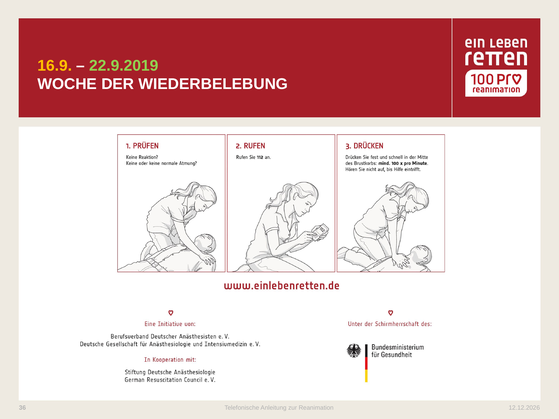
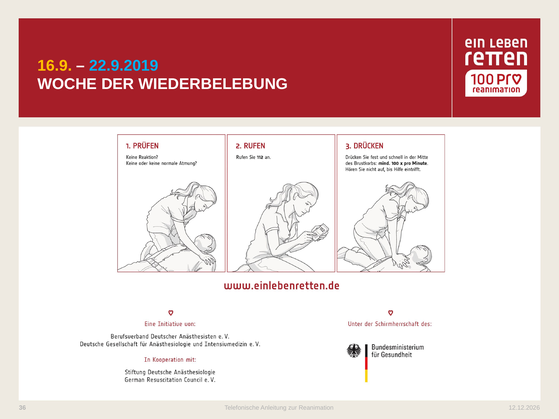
22.9.2019 colour: light green -> light blue
